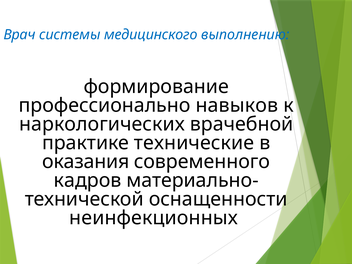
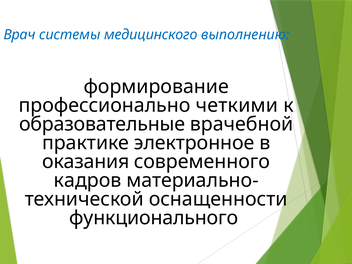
навыков: навыков -> четкими
наркологических: наркологических -> образовательные
технические: технические -> электронное
неинфекционных: неинфекционных -> функционального
